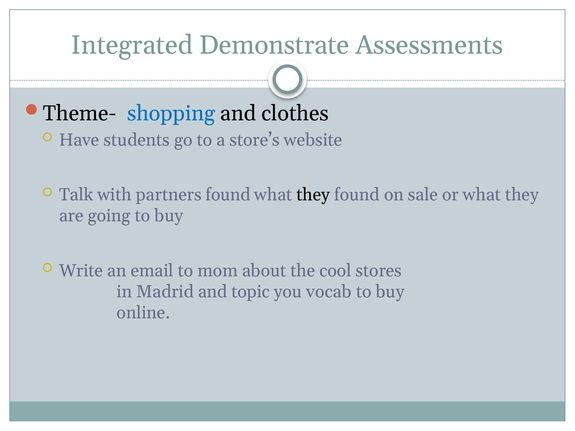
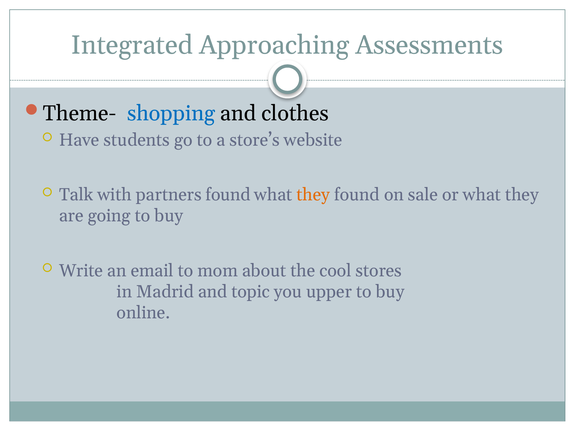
Demonstrate: Demonstrate -> Approaching
they at (313, 195) colour: black -> orange
vocab: vocab -> upper
